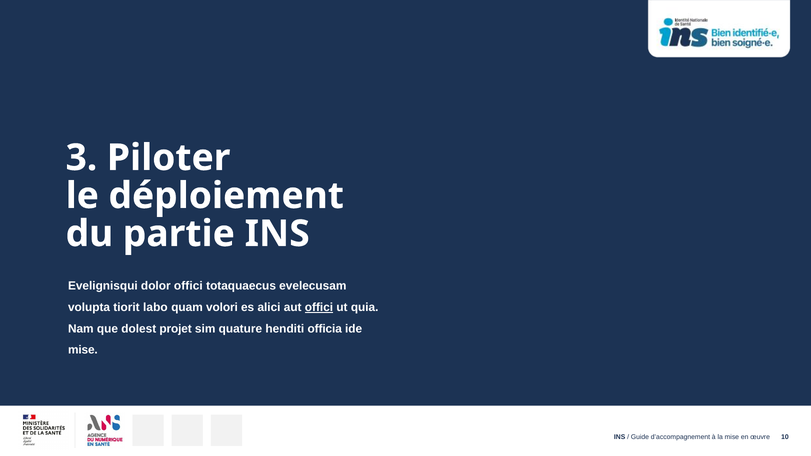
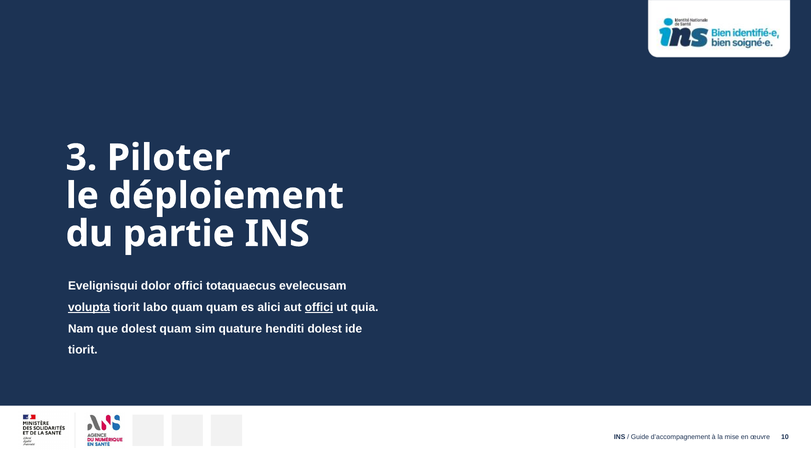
volupta underline: none -> present
quam volori: volori -> quam
dolest projet: projet -> quam
henditi officia: officia -> dolest
mise at (83, 350): mise -> tiorit
